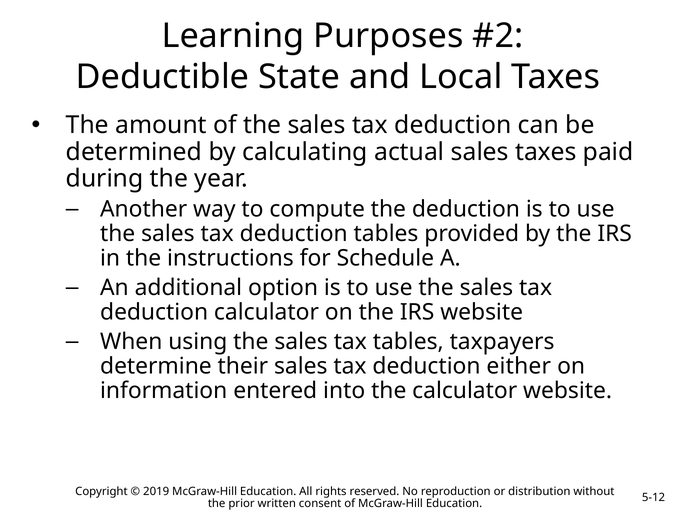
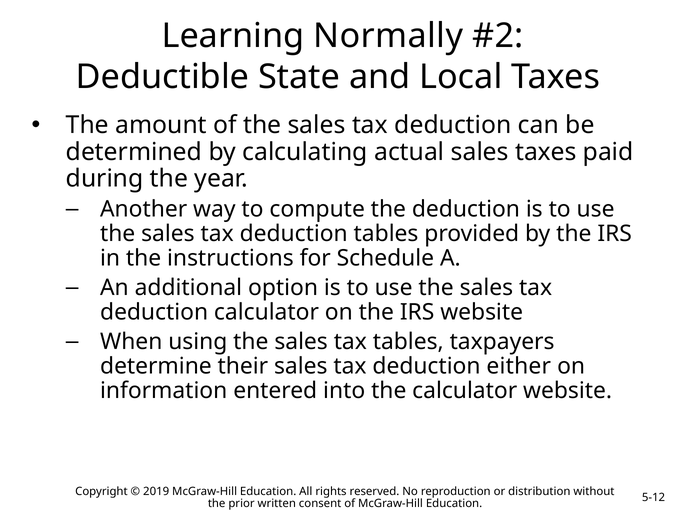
Purposes: Purposes -> Normally
